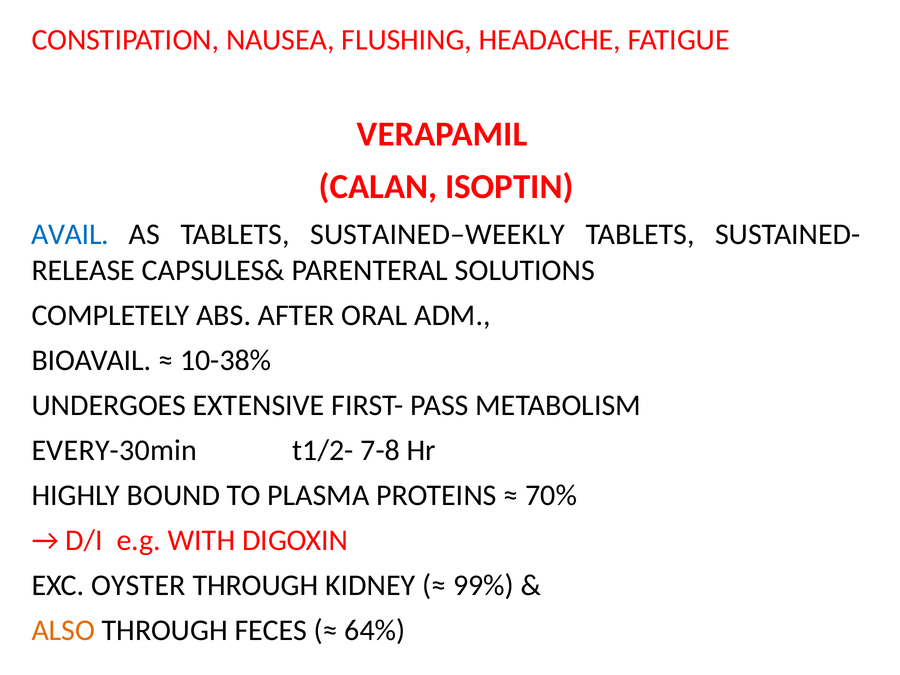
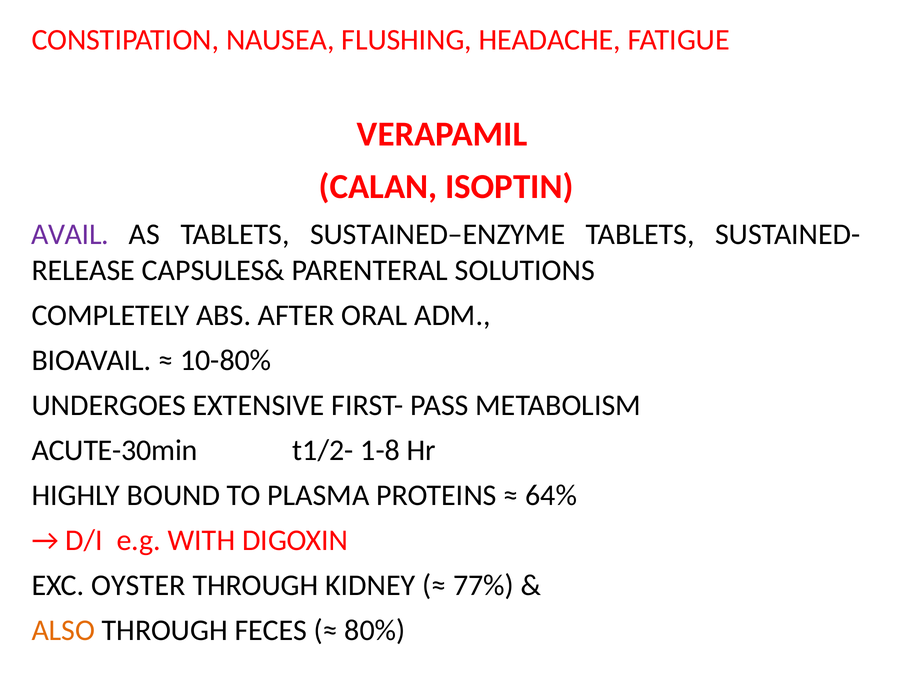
AVAIL colour: blue -> purple
SUSTAINED–WEEKLY: SUSTAINED–WEEKLY -> SUSTAINED–ENZYME
10-38%: 10-38% -> 10-80%
EVERY-30min: EVERY-30min -> ACUTE-30min
7-8: 7-8 -> 1-8
70%: 70% -> 64%
99%: 99% -> 77%
64%: 64% -> 80%
